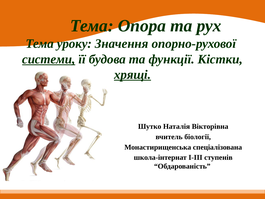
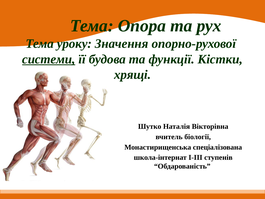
хрящі underline: present -> none
